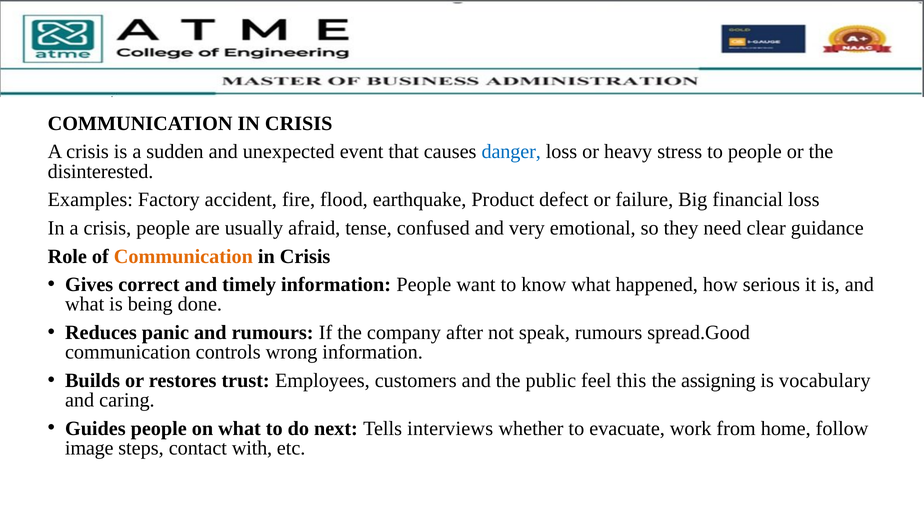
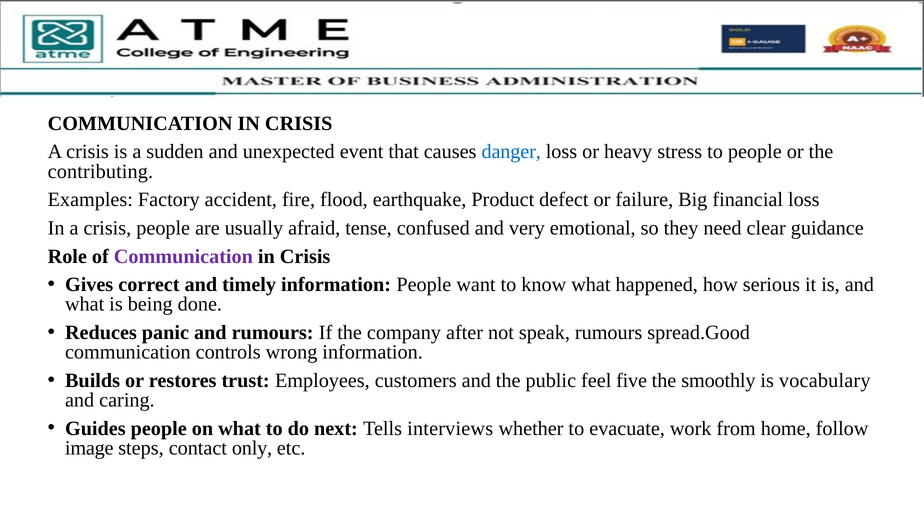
disinterested: disinterested -> contributing
Communication at (183, 256) colour: orange -> purple
this: this -> five
assigning: assigning -> smoothly
with: with -> only
